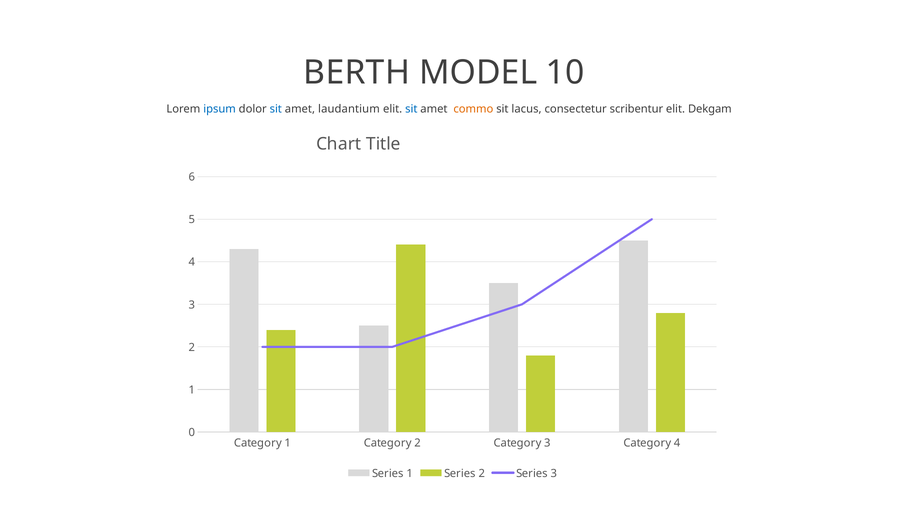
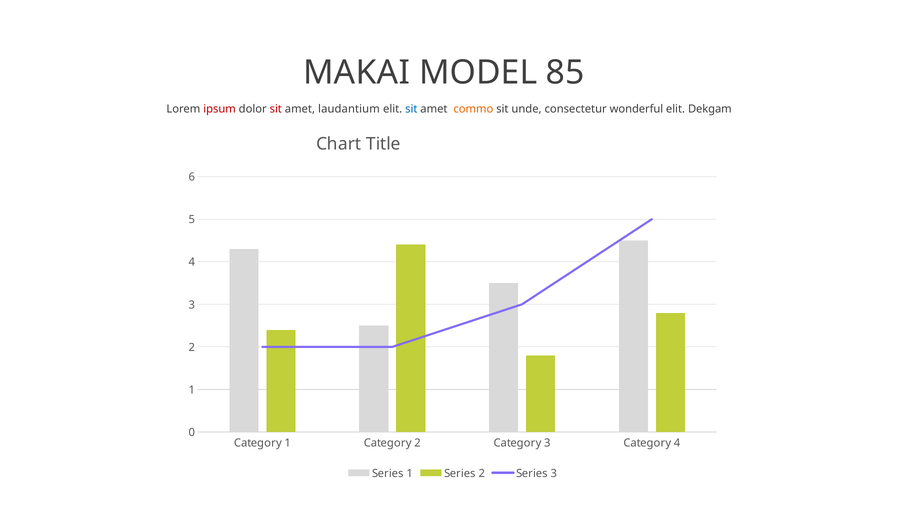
BERTH: BERTH -> MAKAI
10: 10 -> 85
ipsum colour: blue -> red
sit at (276, 109) colour: blue -> red
lacus: lacus -> unde
scribentur: scribentur -> wonderful
